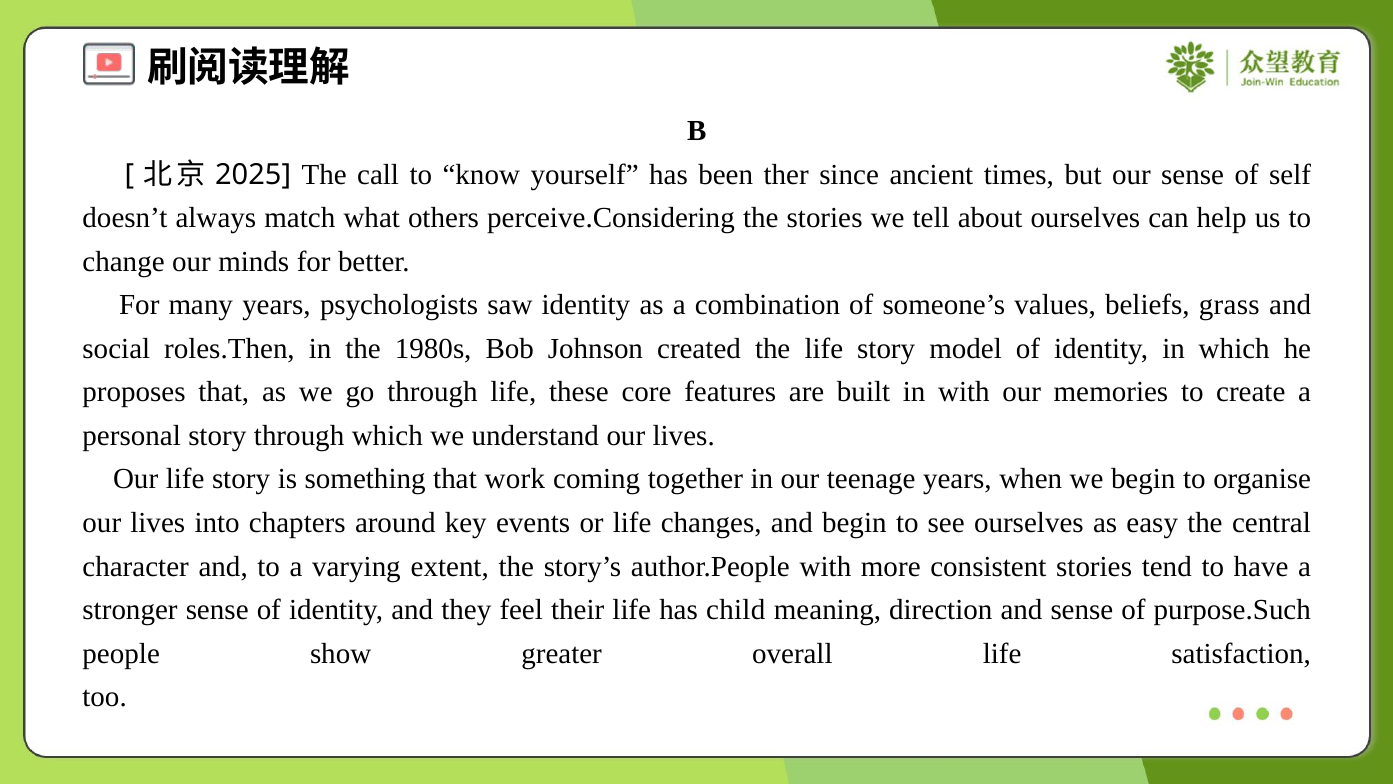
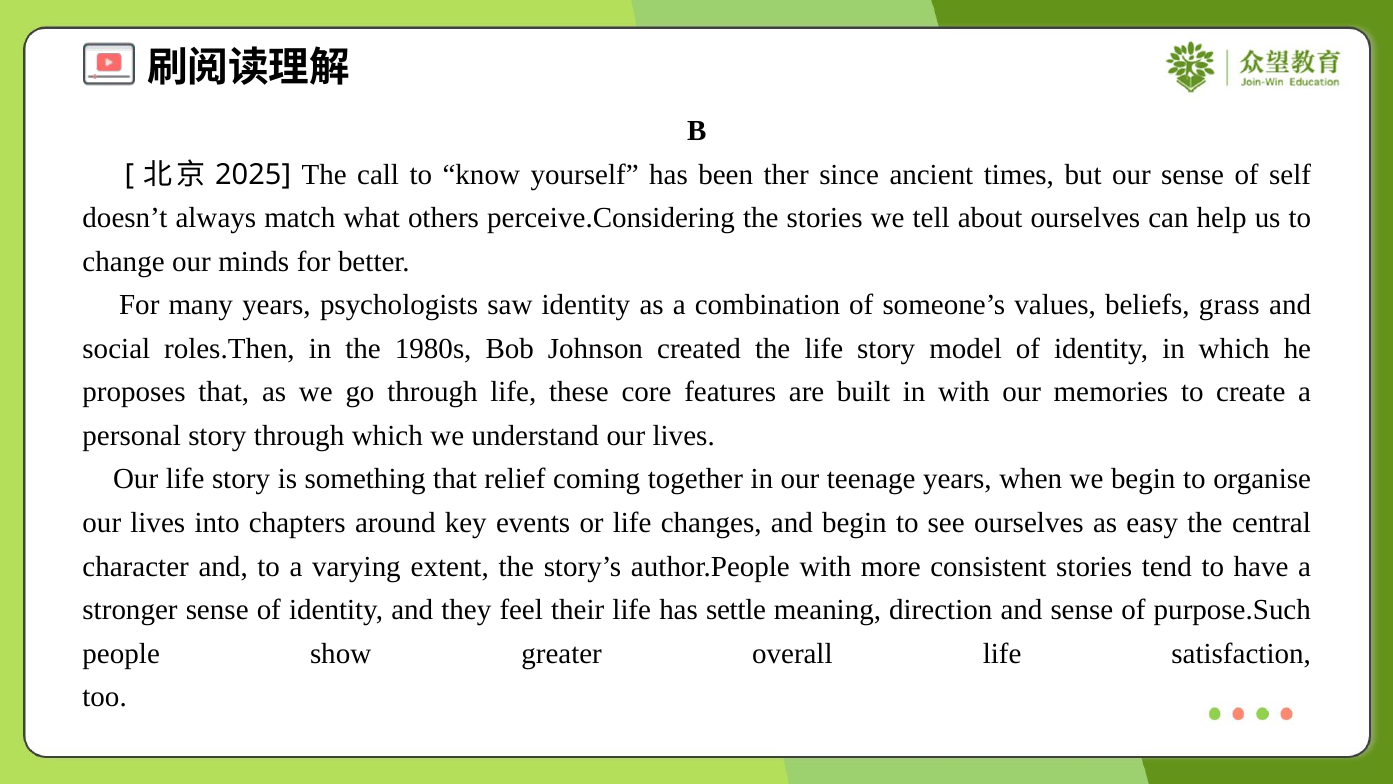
work: work -> relief
child: child -> settle
